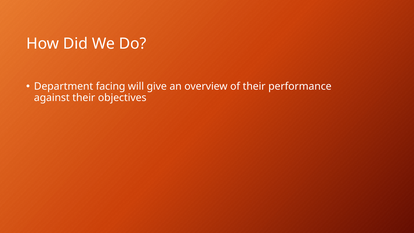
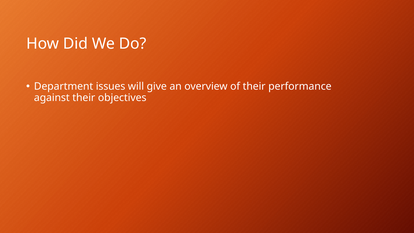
facing: facing -> issues
